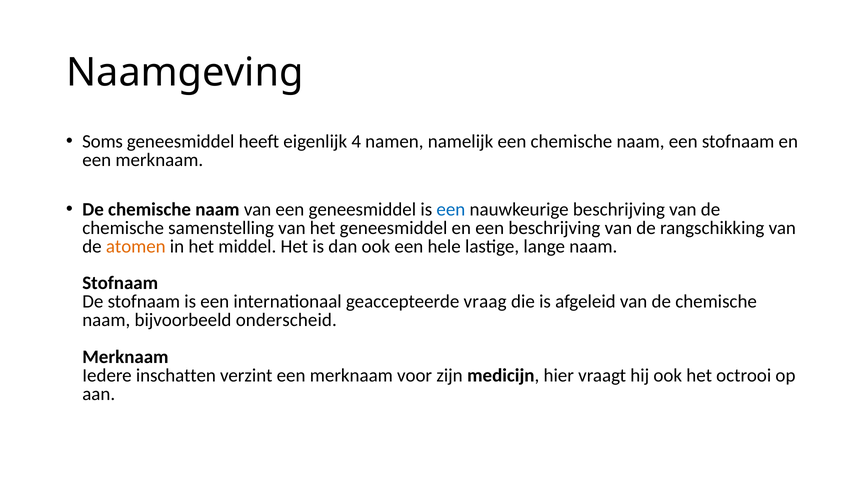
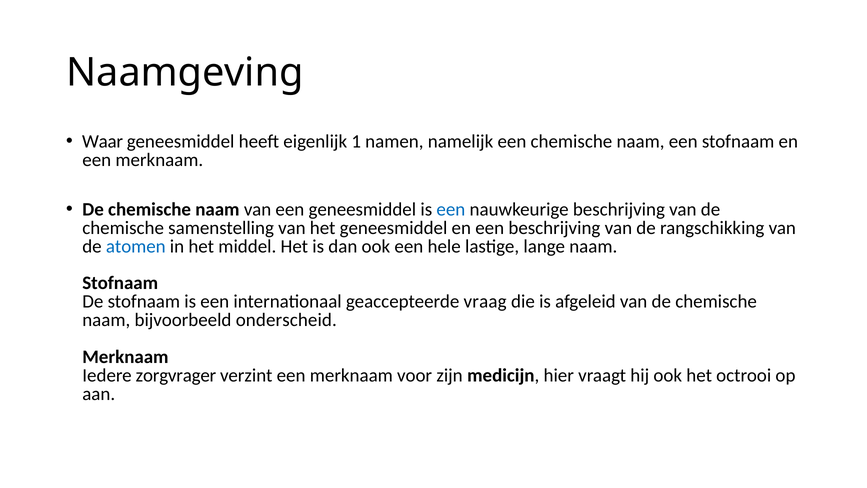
Soms: Soms -> Waar
4: 4 -> 1
atomen colour: orange -> blue
inschatten: inschatten -> zorgvrager
